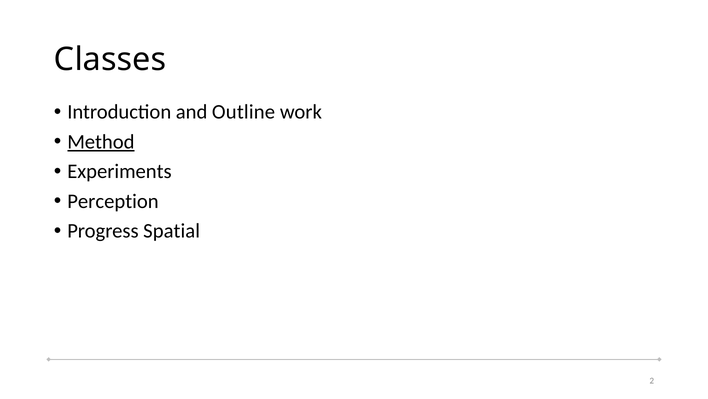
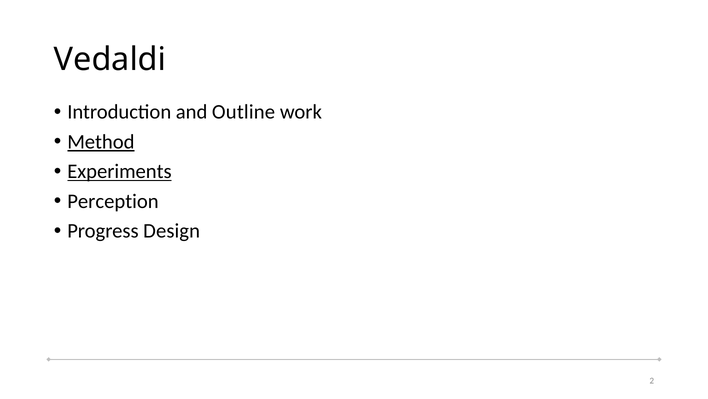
Classes: Classes -> Vedaldi
Experiments underline: none -> present
Spatial: Spatial -> Design
